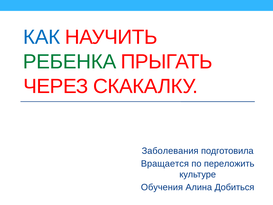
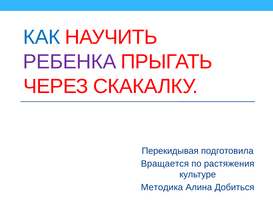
РЕБЕНКА colour: green -> purple
Заболевания: Заболевания -> Перекидывая
переложить: переложить -> растяжения
Обучения: Обучения -> Методика
